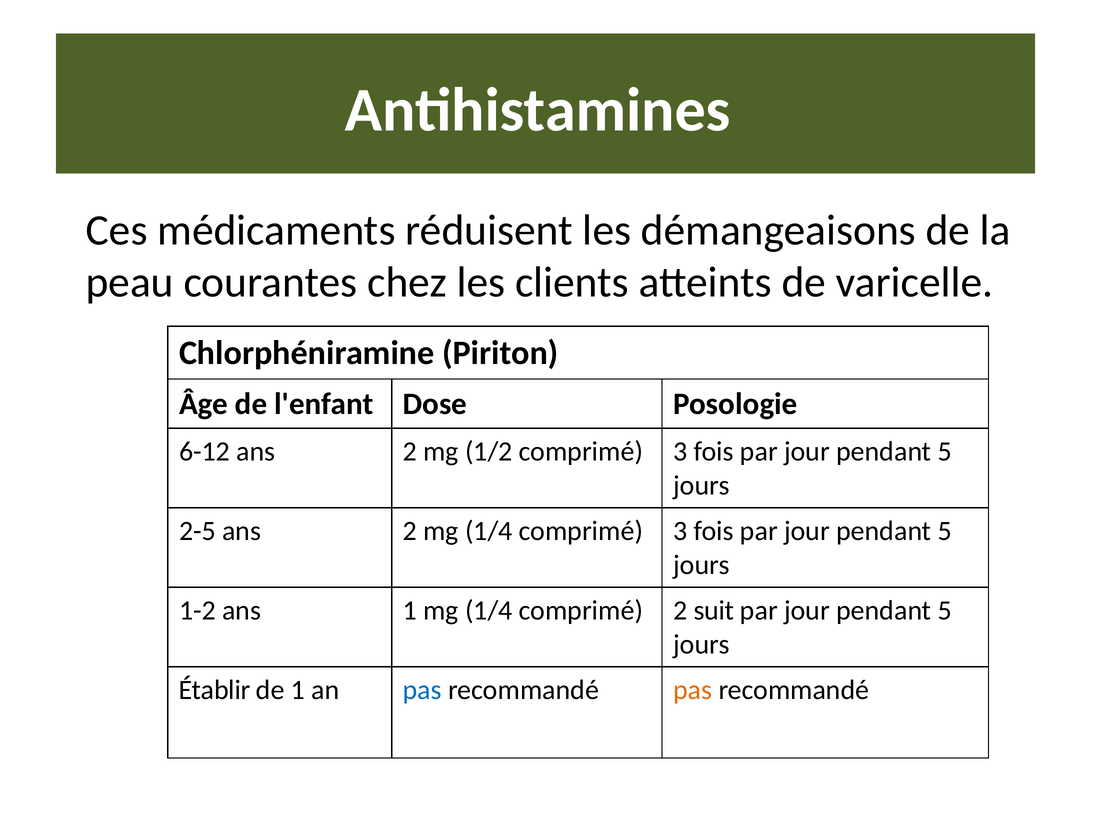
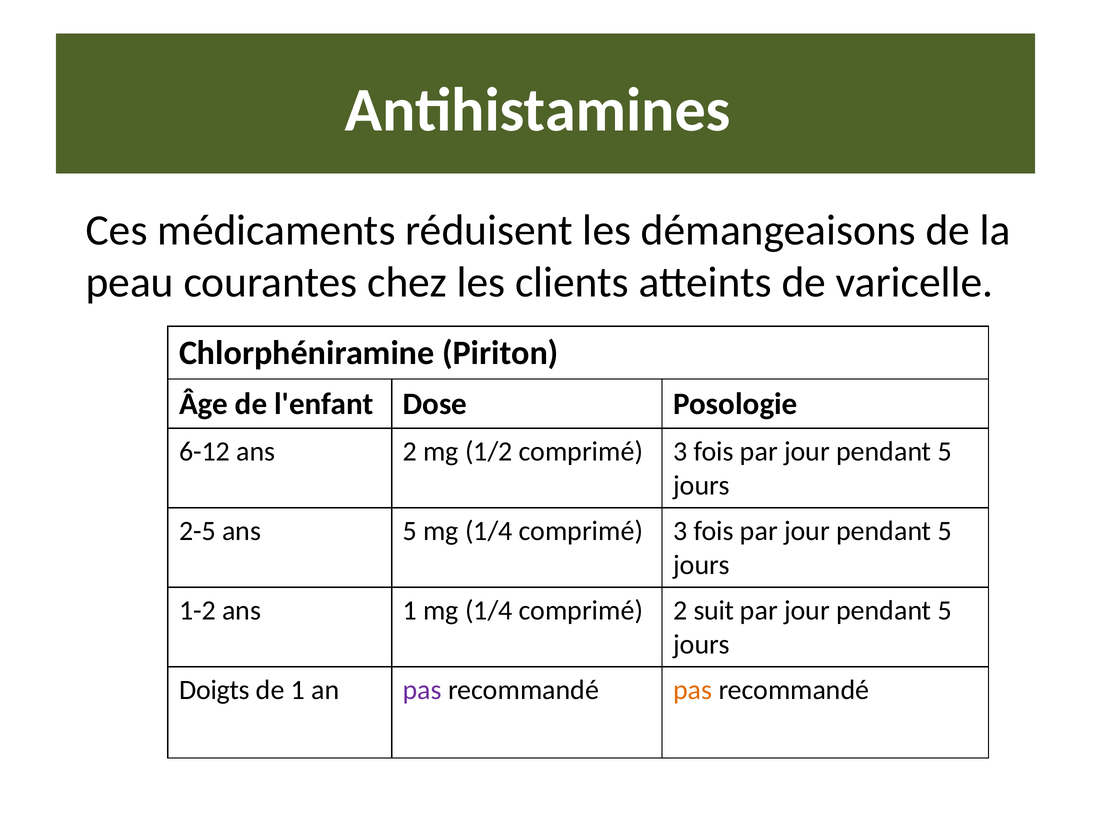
2-5 ans 2: 2 -> 5
Établir: Établir -> Doigts
pas at (422, 690) colour: blue -> purple
